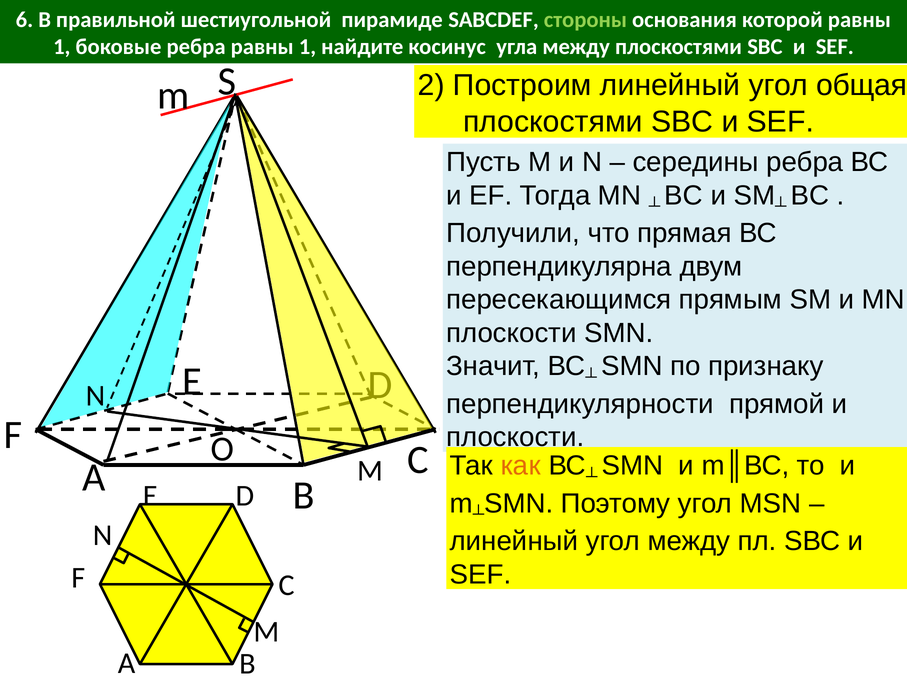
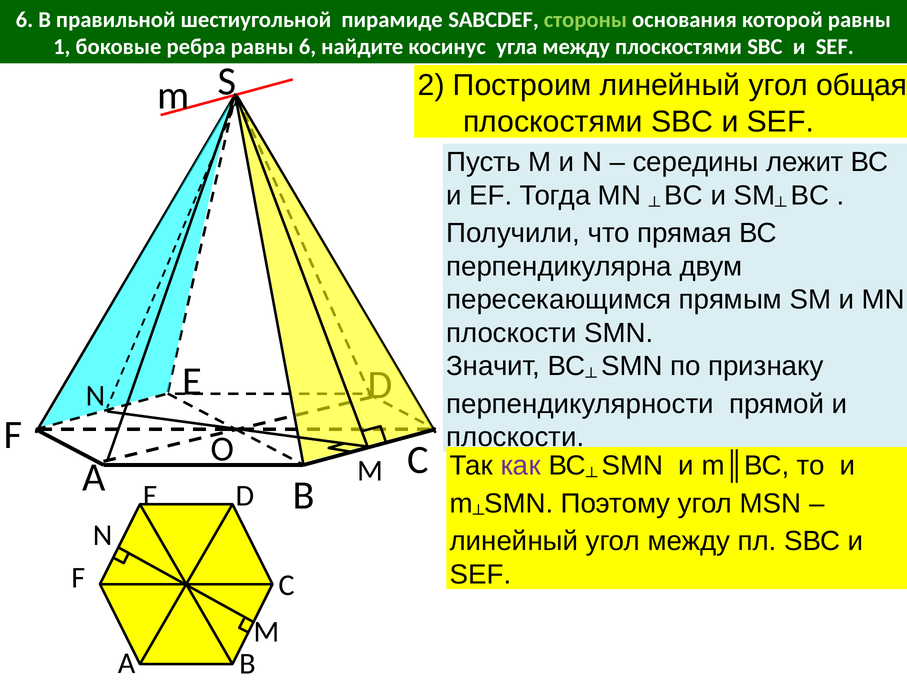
ребра равны 1: 1 -> 6
середины ребра: ребра -> лежит
как colour: orange -> purple
